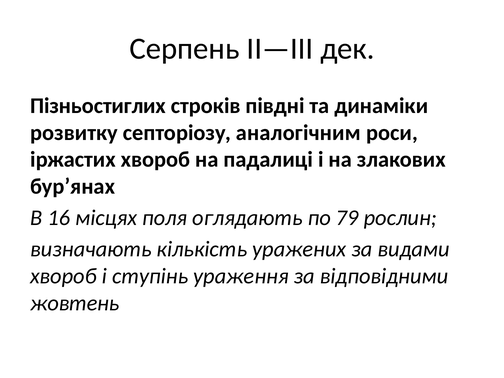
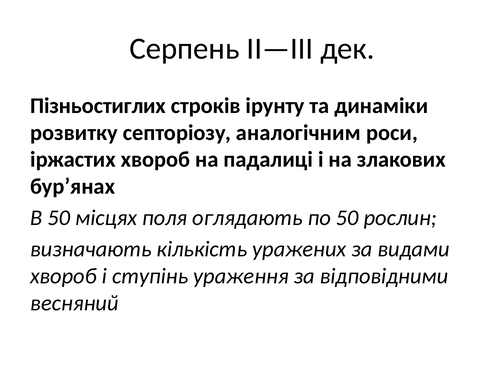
півдні: півдні -> ірунту
В 16: 16 -> 50
по 79: 79 -> 50
жовтень: жовтень -> весняний
